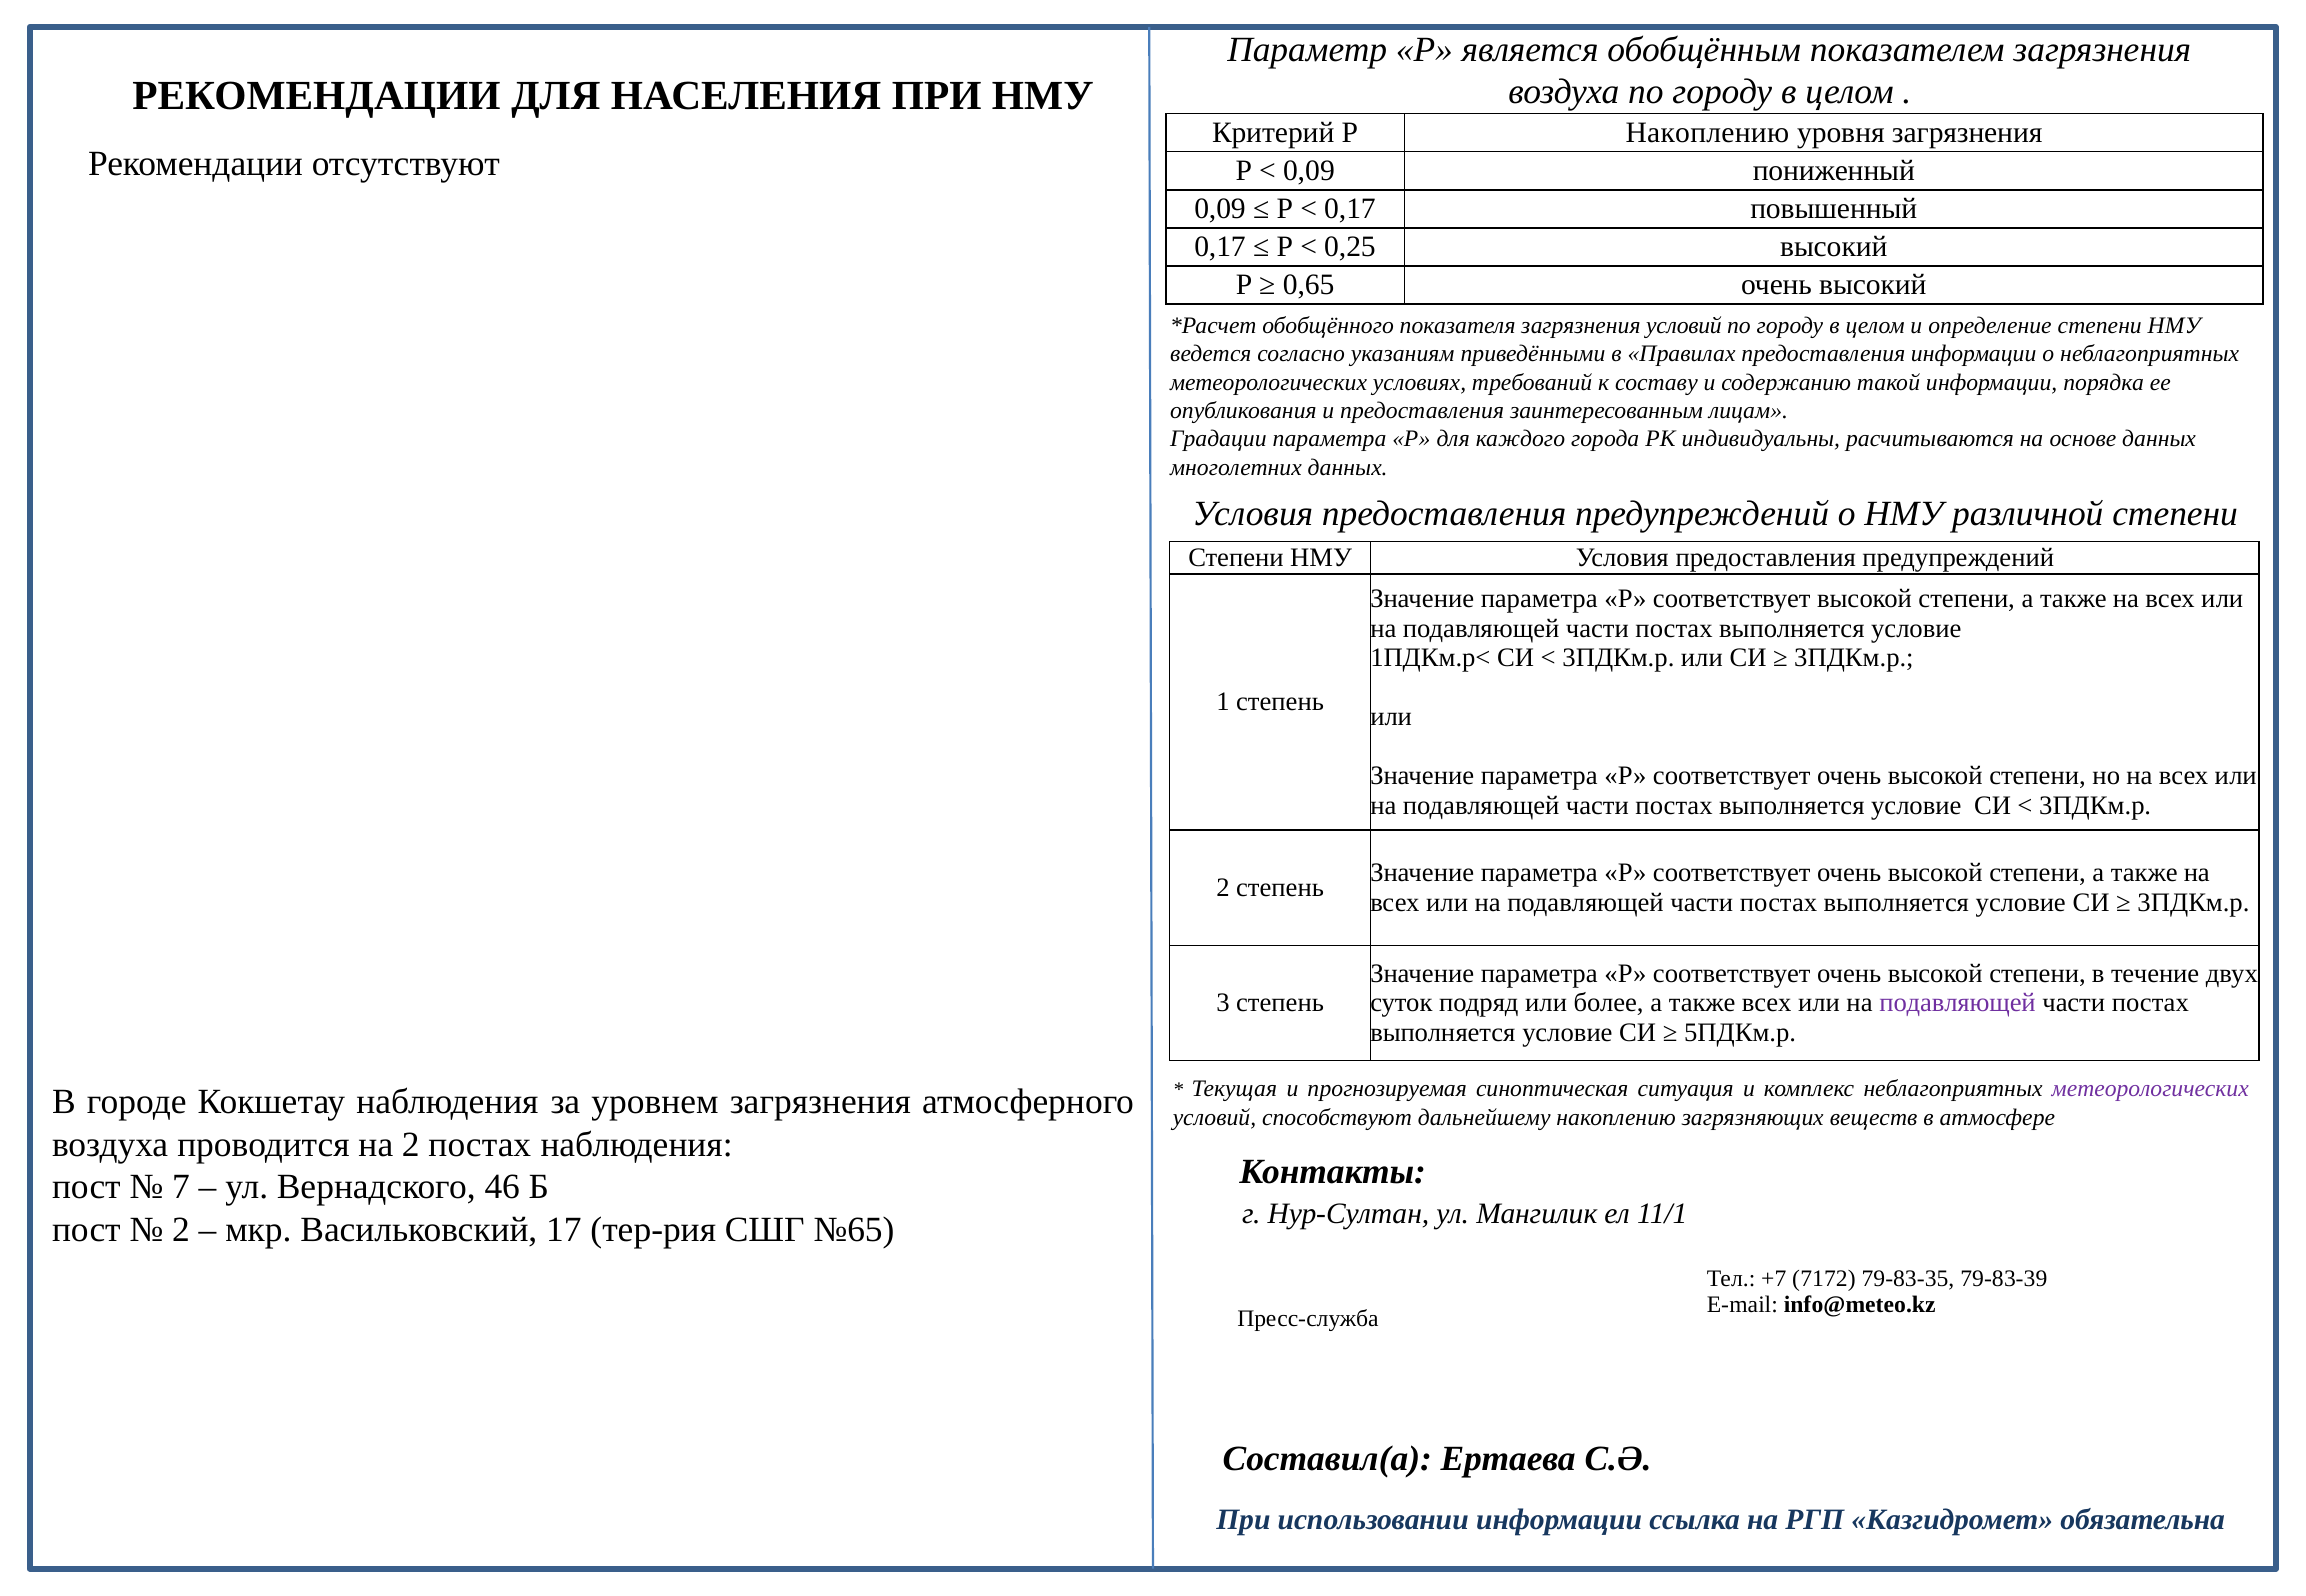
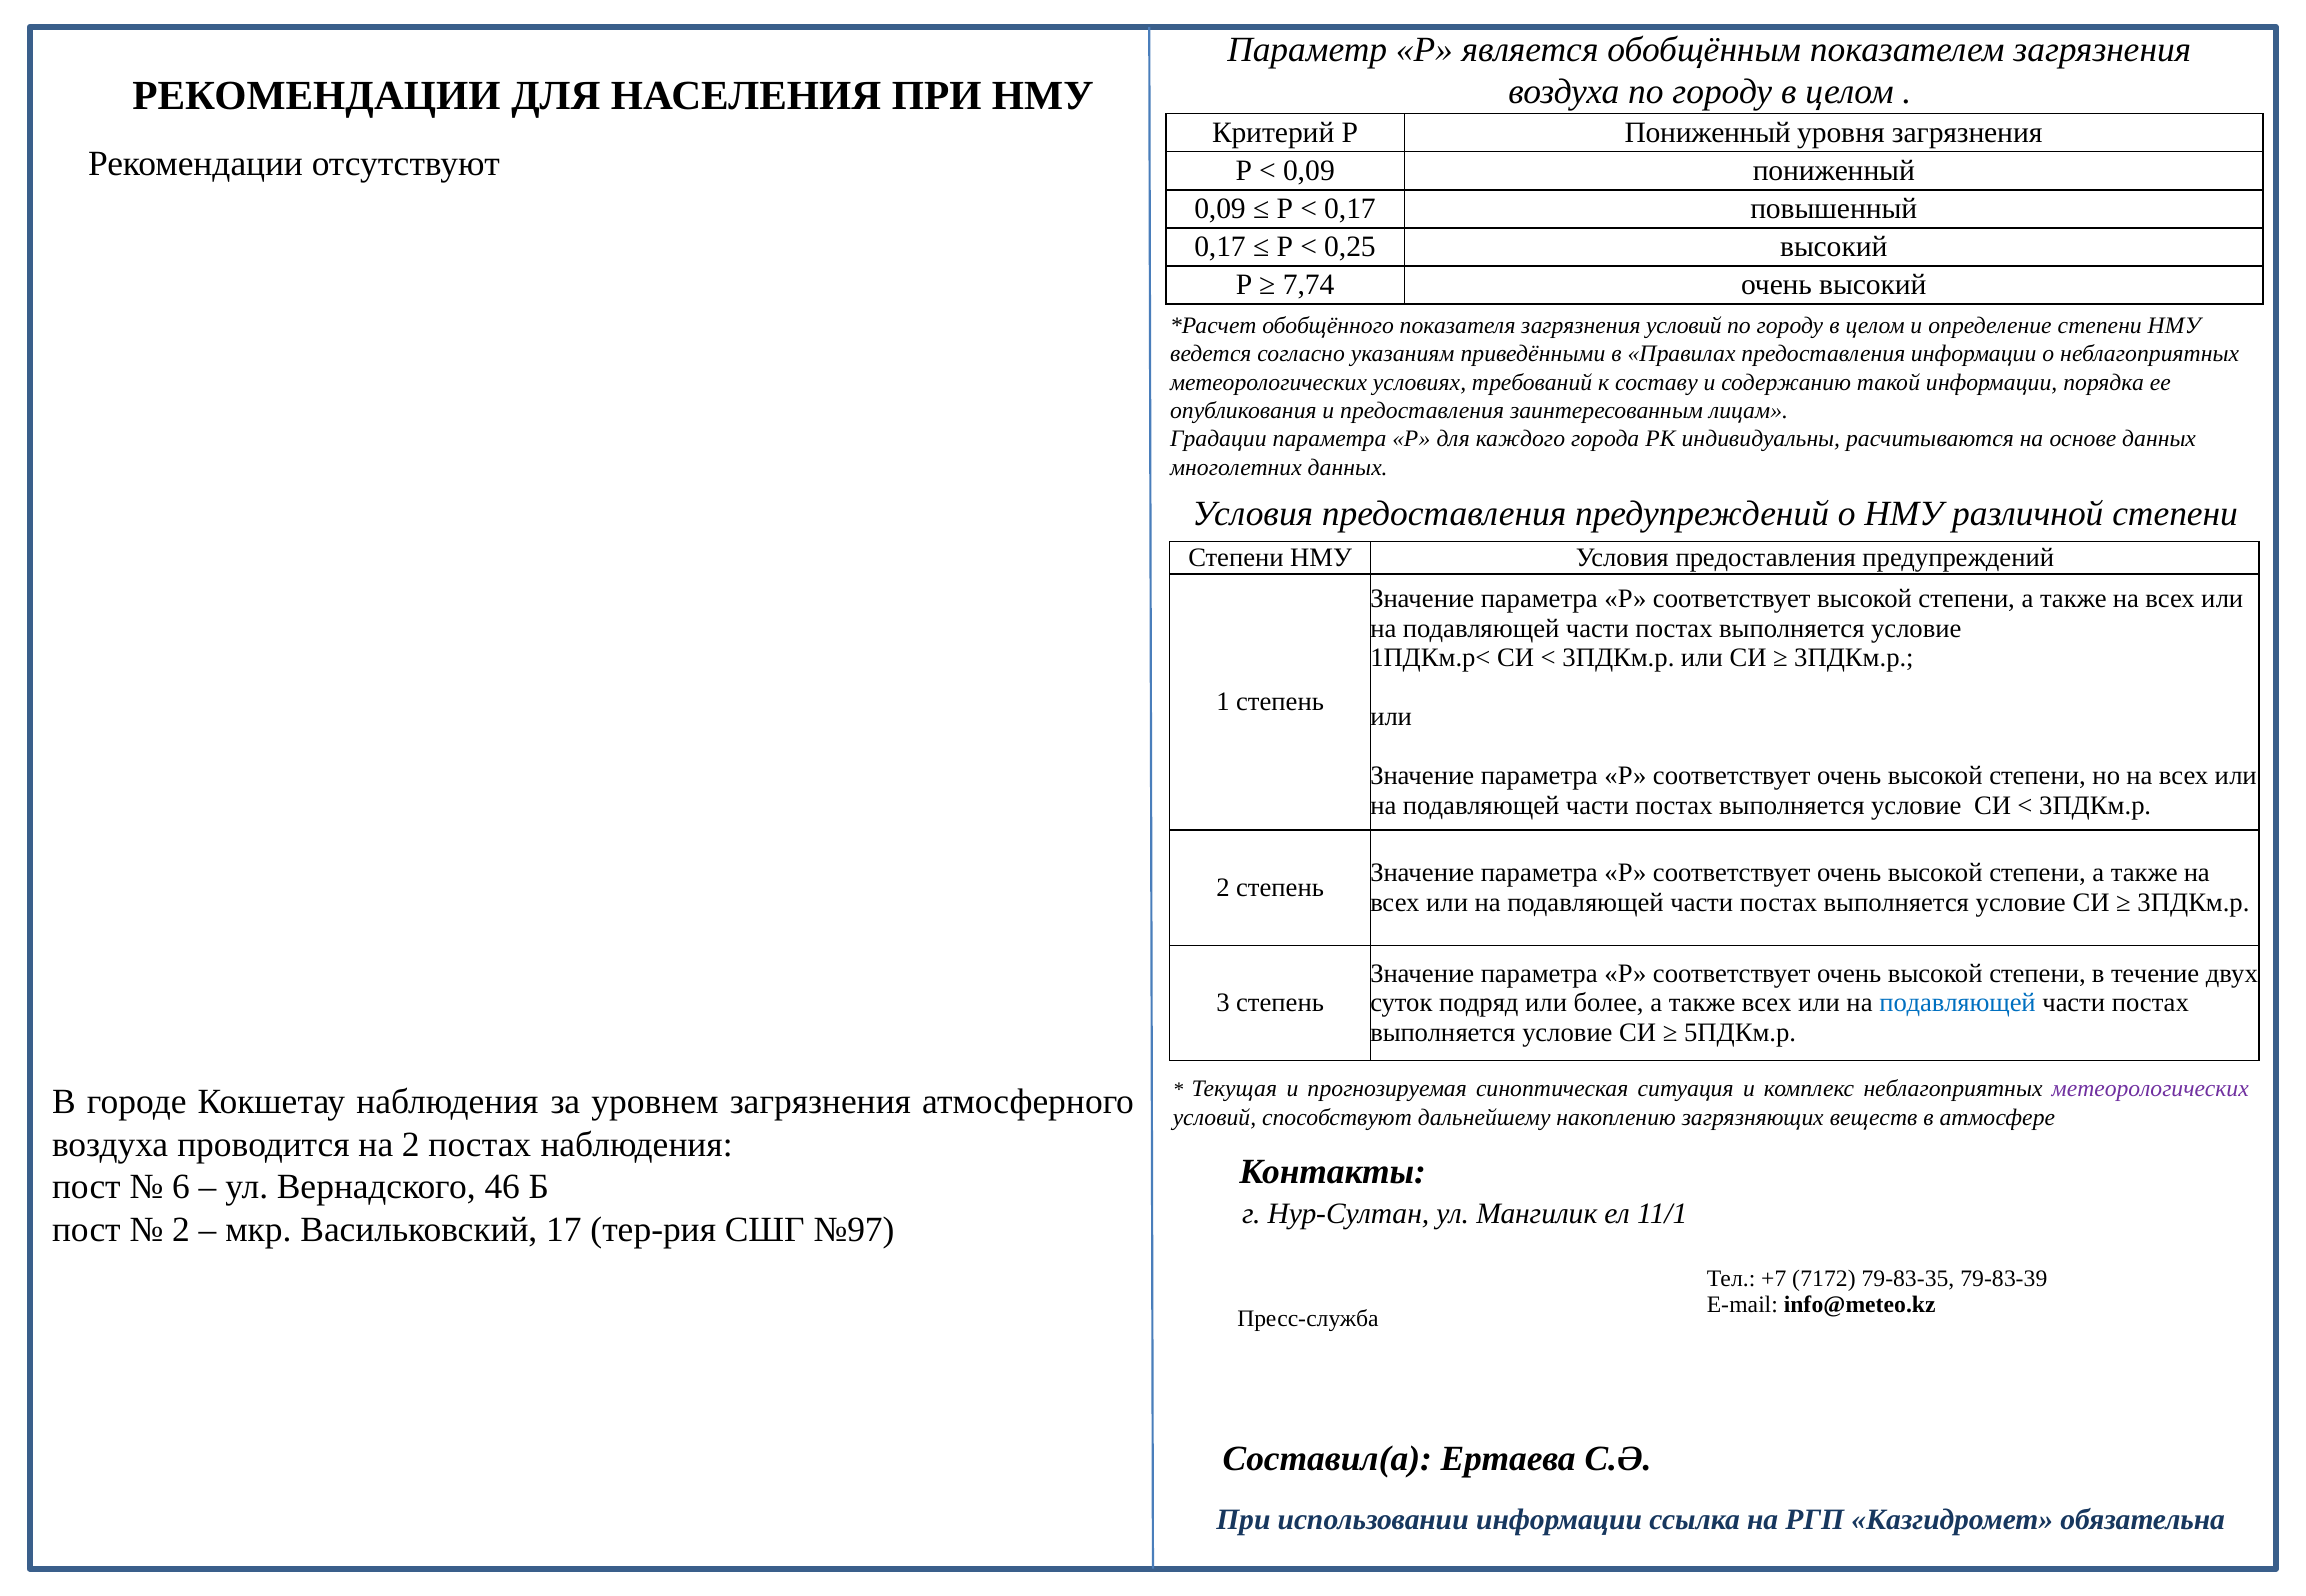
Р Накоплению: Накоплению -> Пониженный
0,65: 0,65 -> 7,74
подавляющей at (1958, 1003) colour: purple -> blue
7: 7 -> 6
№65: №65 -> №97
